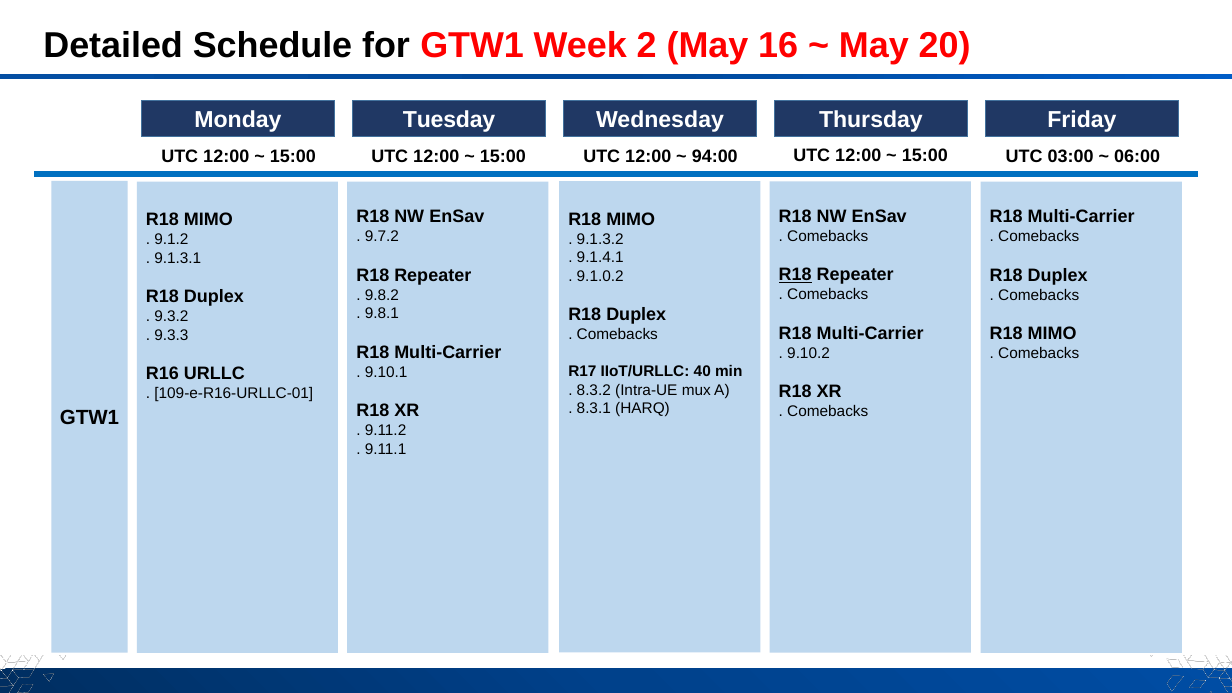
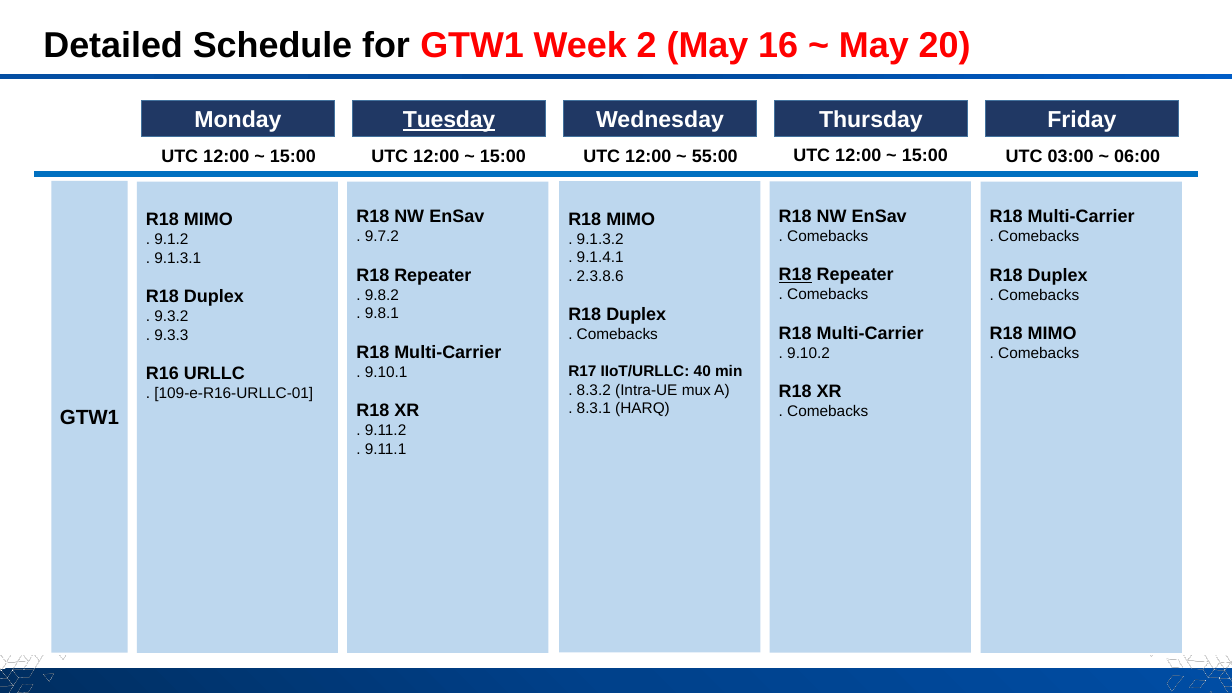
Tuesday underline: none -> present
94:00: 94:00 -> 55:00
9.1.0.2: 9.1.0.2 -> 2.3.8.6
